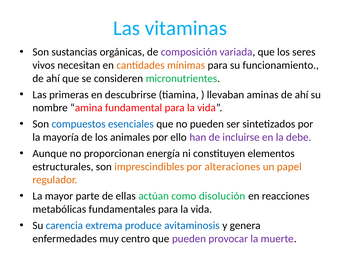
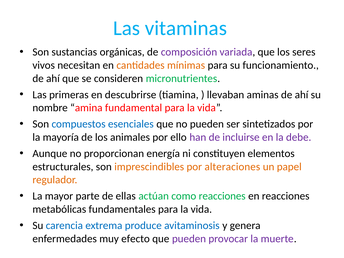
como disolución: disolución -> reacciones
centro: centro -> efecto
